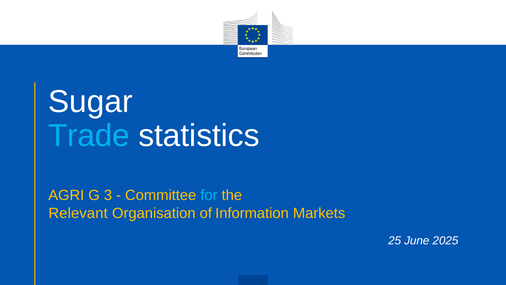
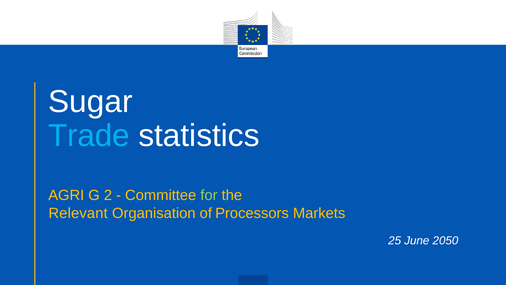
3: 3 -> 2
for colour: light blue -> light green
Information: Information -> Processors
2025: 2025 -> 2050
